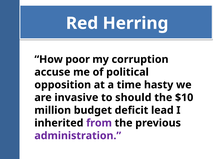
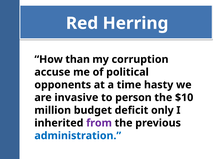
poor: poor -> than
opposition: opposition -> opponents
should: should -> person
lead: lead -> only
administration colour: purple -> blue
